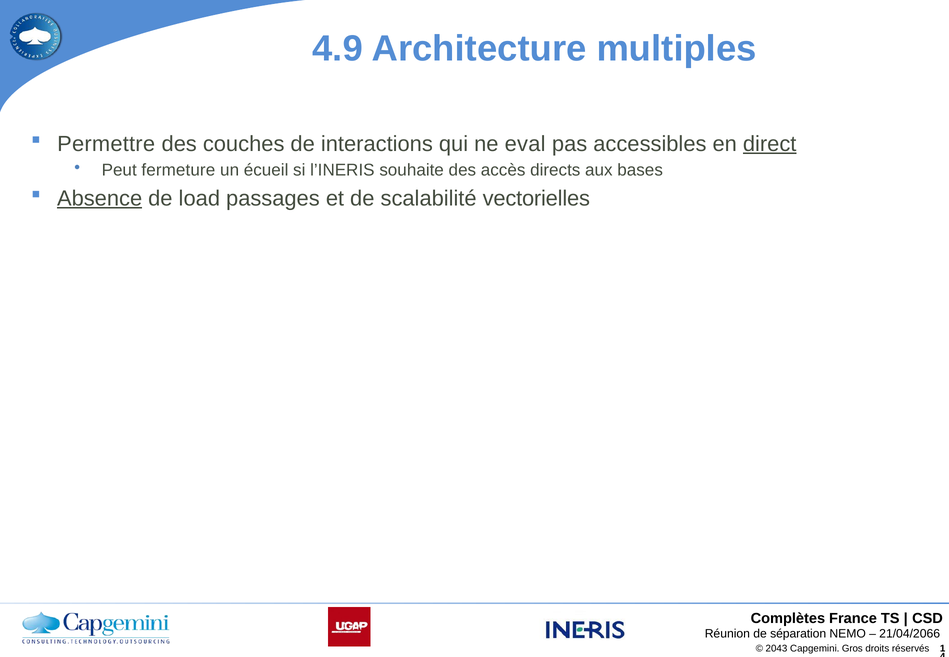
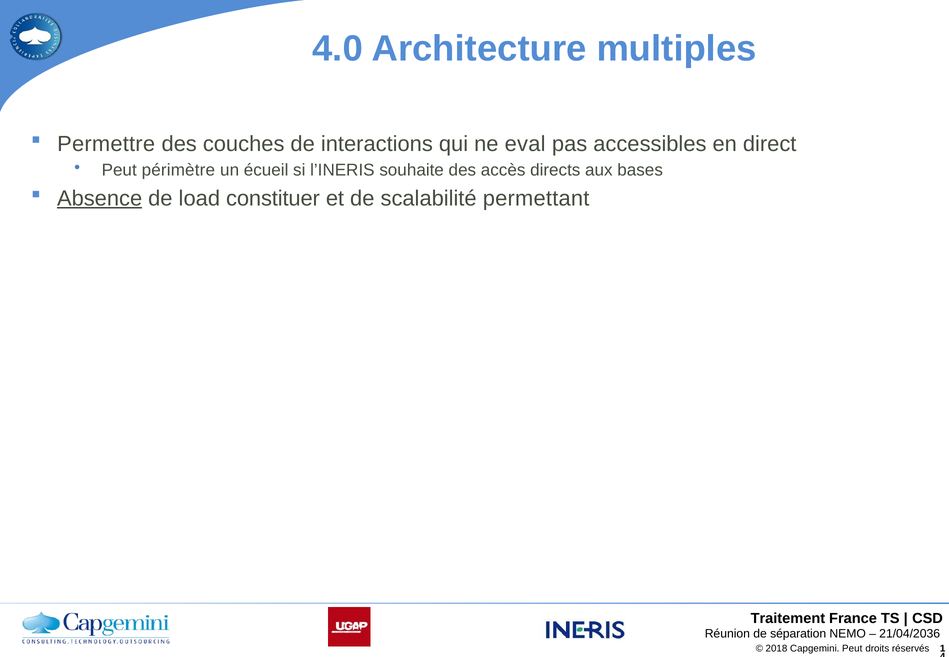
4.9: 4.9 -> 4.0
direct underline: present -> none
fermeture: fermeture -> périmètre
passages: passages -> constituer
vectorielles: vectorielles -> permettant
Complètes: Complètes -> Traitement
21/04/2066: 21/04/2066 -> 21/04/2036
2043: 2043 -> 2018
Capgemini Gros: Gros -> Peut
